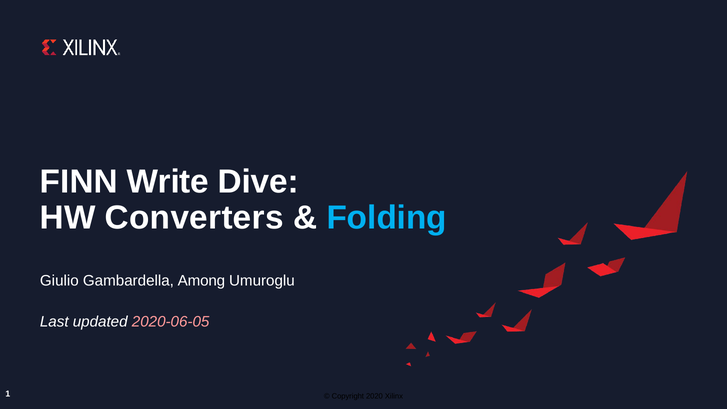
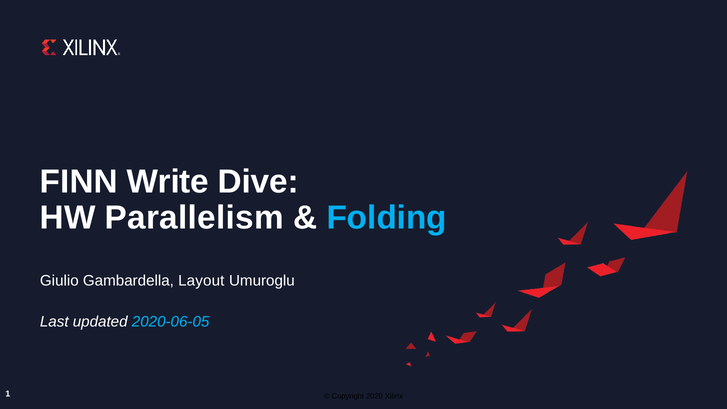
Converters: Converters -> Parallelism
Among: Among -> Layout
2020-06-05 colour: pink -> light blue
